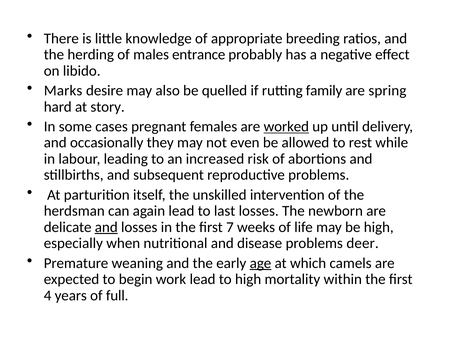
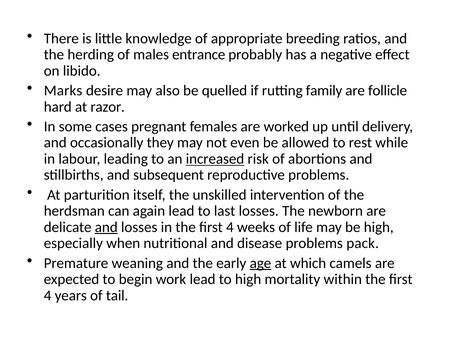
spring: spring -> follicle
story: story -> razor
worked underline: present -> none
increased underline: none -> present
in the first 7: 7 -> 4
deer: deer -> pack
full: full -> tail
